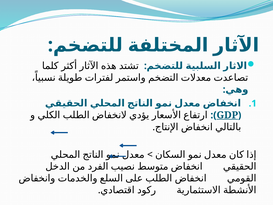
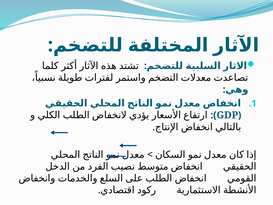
GDP underline: present -> none
